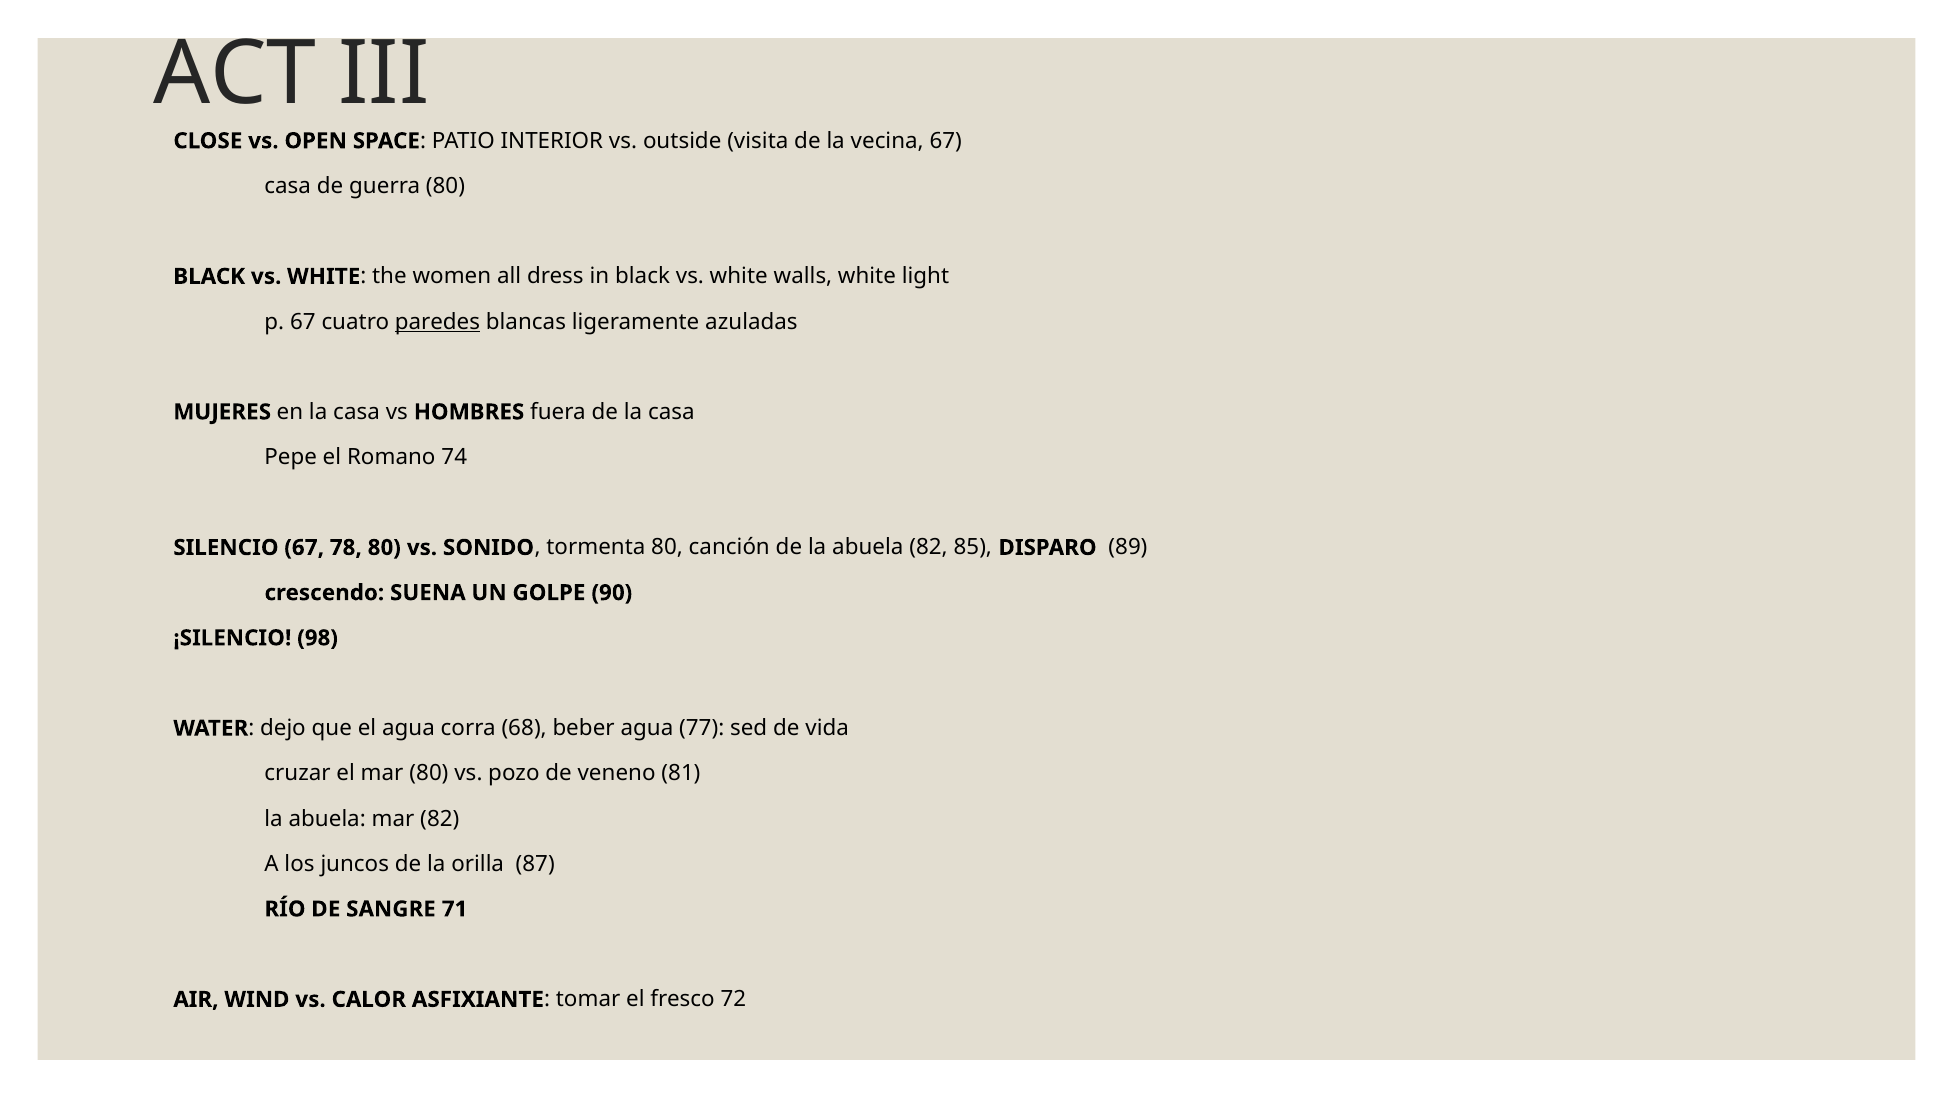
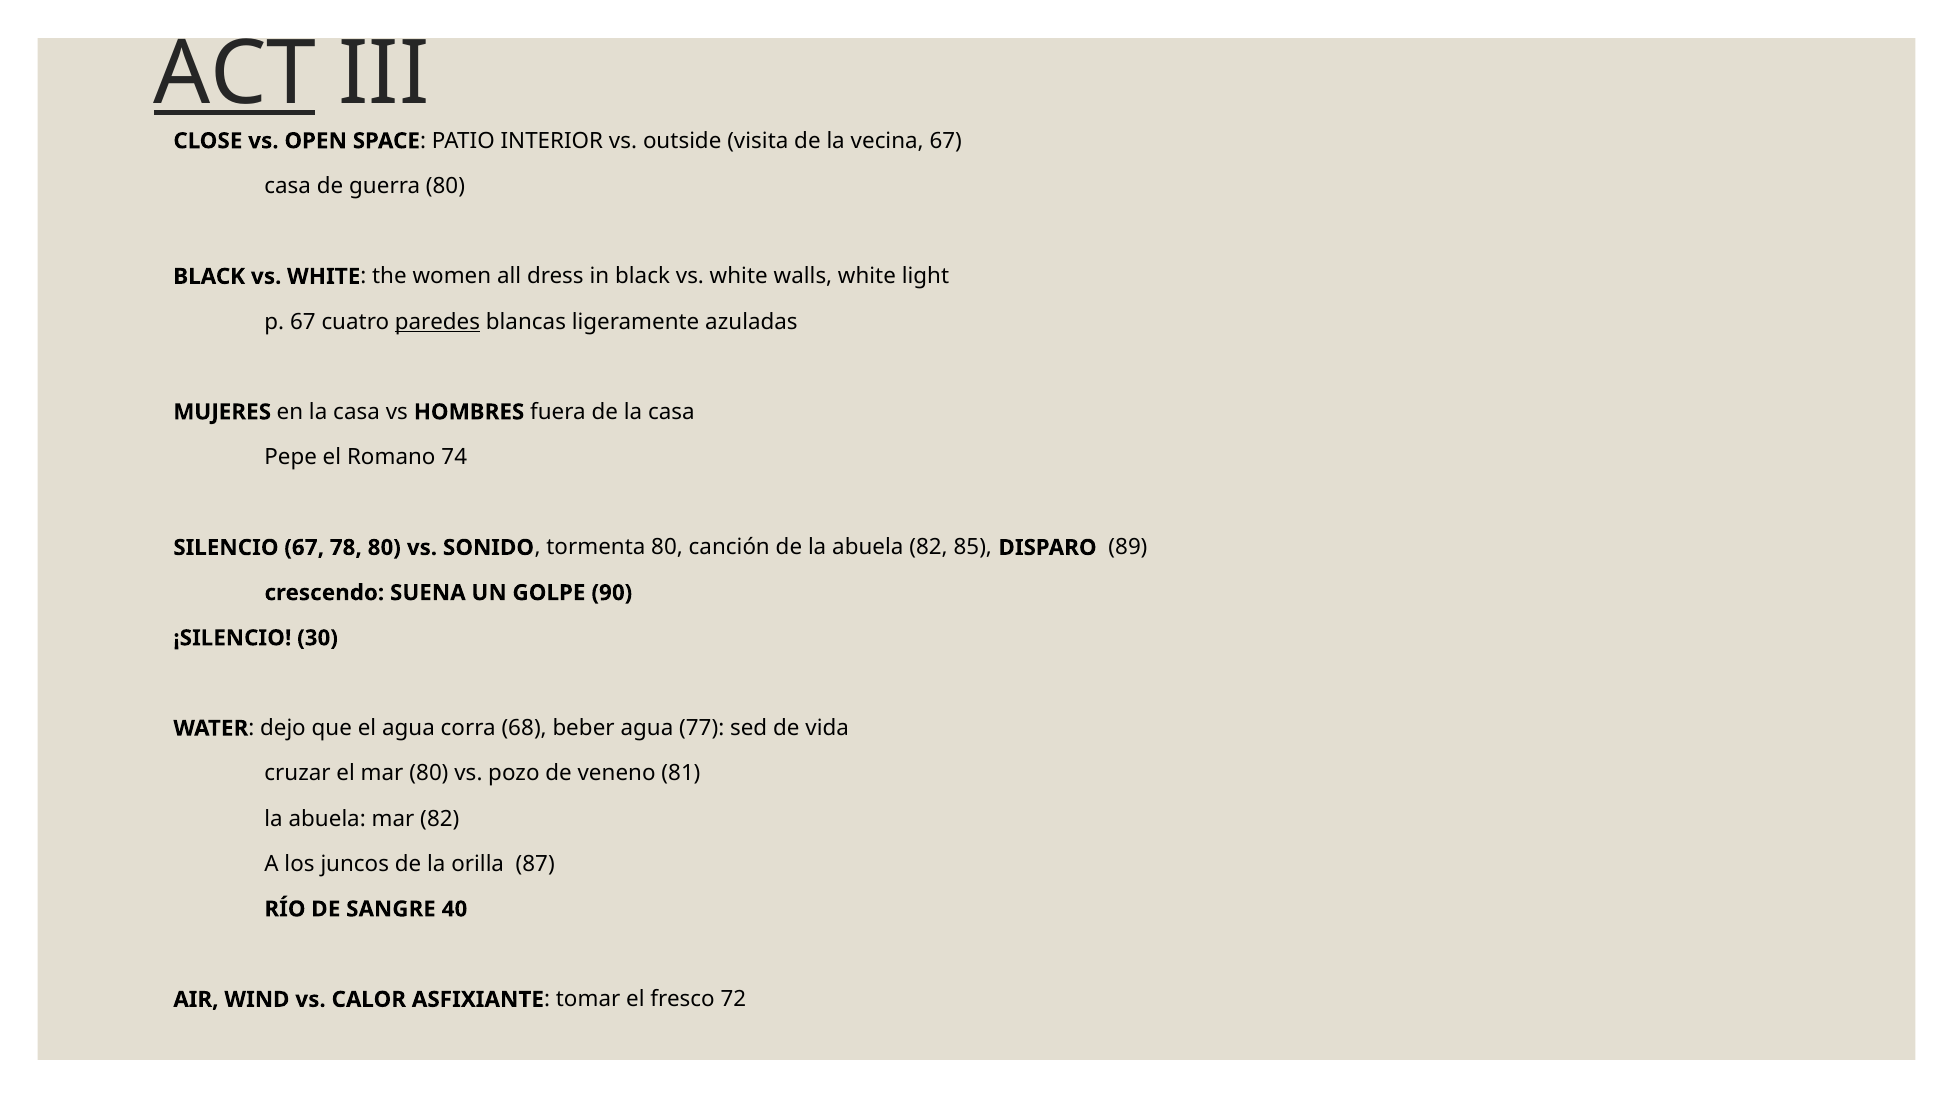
ACT underline: none -> present
98: 98 -> 30
71: 71 -> 40
